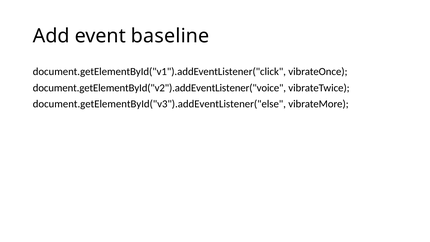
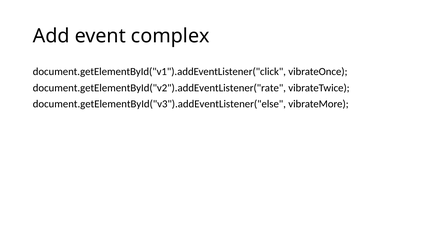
baseline: baseline -> complex
document.getElementById("v2").addEventListener("voice: document.getElementById("v2").addEventListener("voice -> document.getElementById("v2").addEventListener("rate
